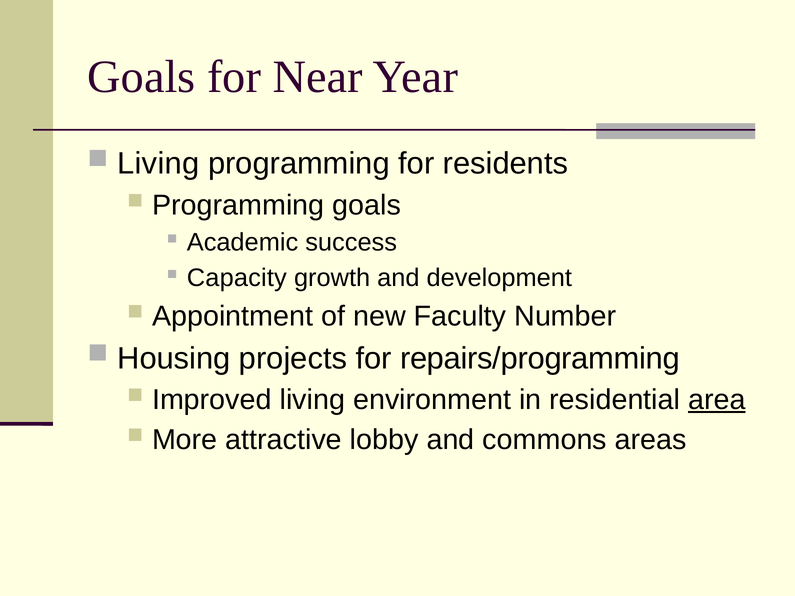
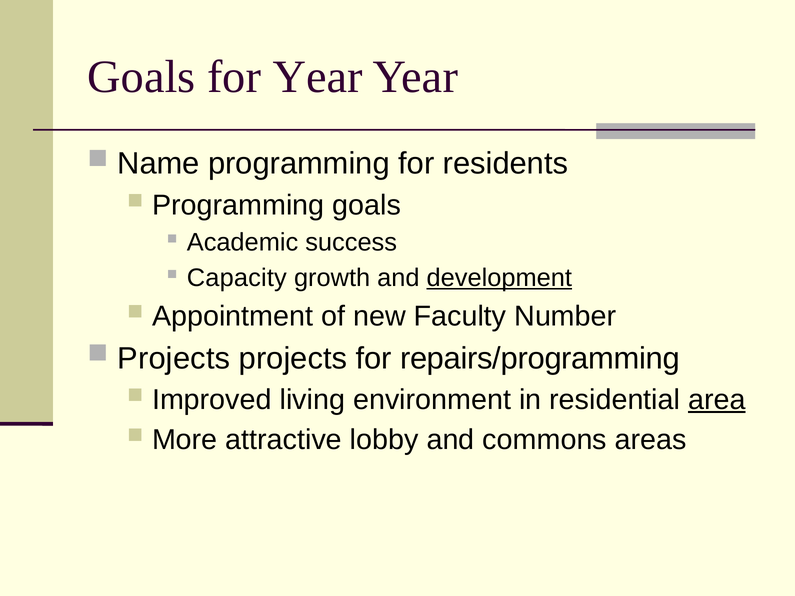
for Near: Near -> Year
Living at (158, 164): Living -> Name
development underline: none -> present
Housing at (174, 358): Housing -> Projects
